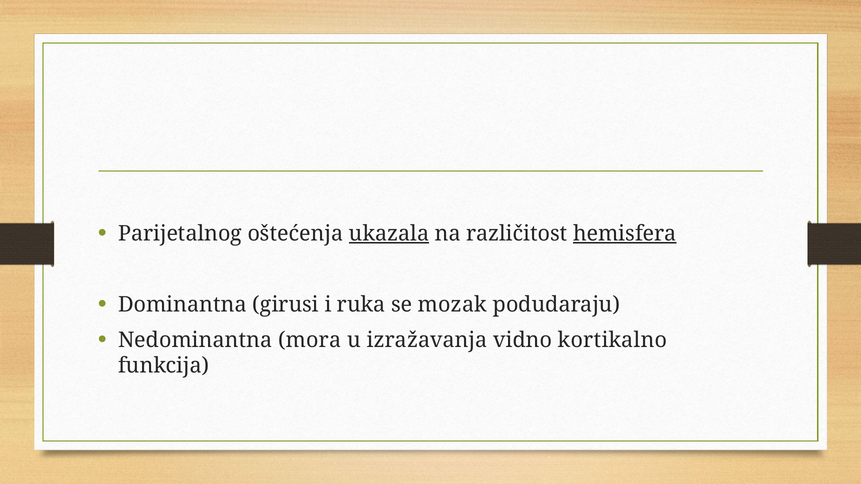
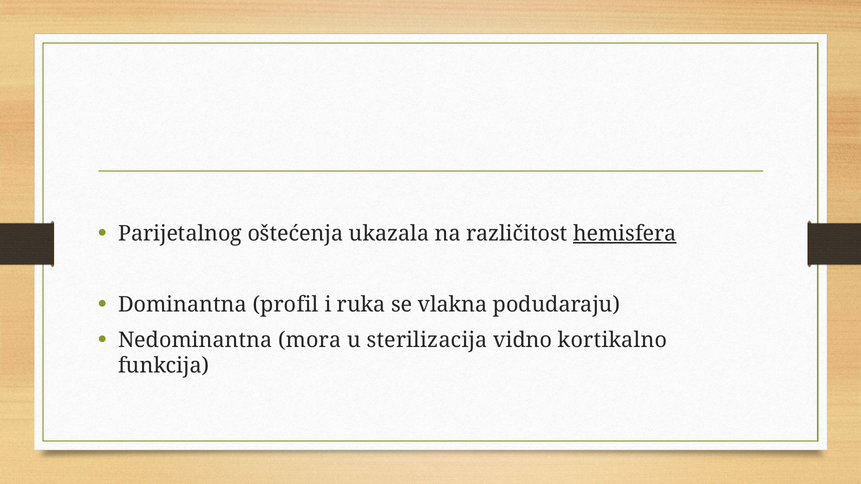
ukazala underline: present -> none
girusi: girusi -> profil
mozak: mozak -> vlakna
izražavanja: izražavanja -> sterilizacija
